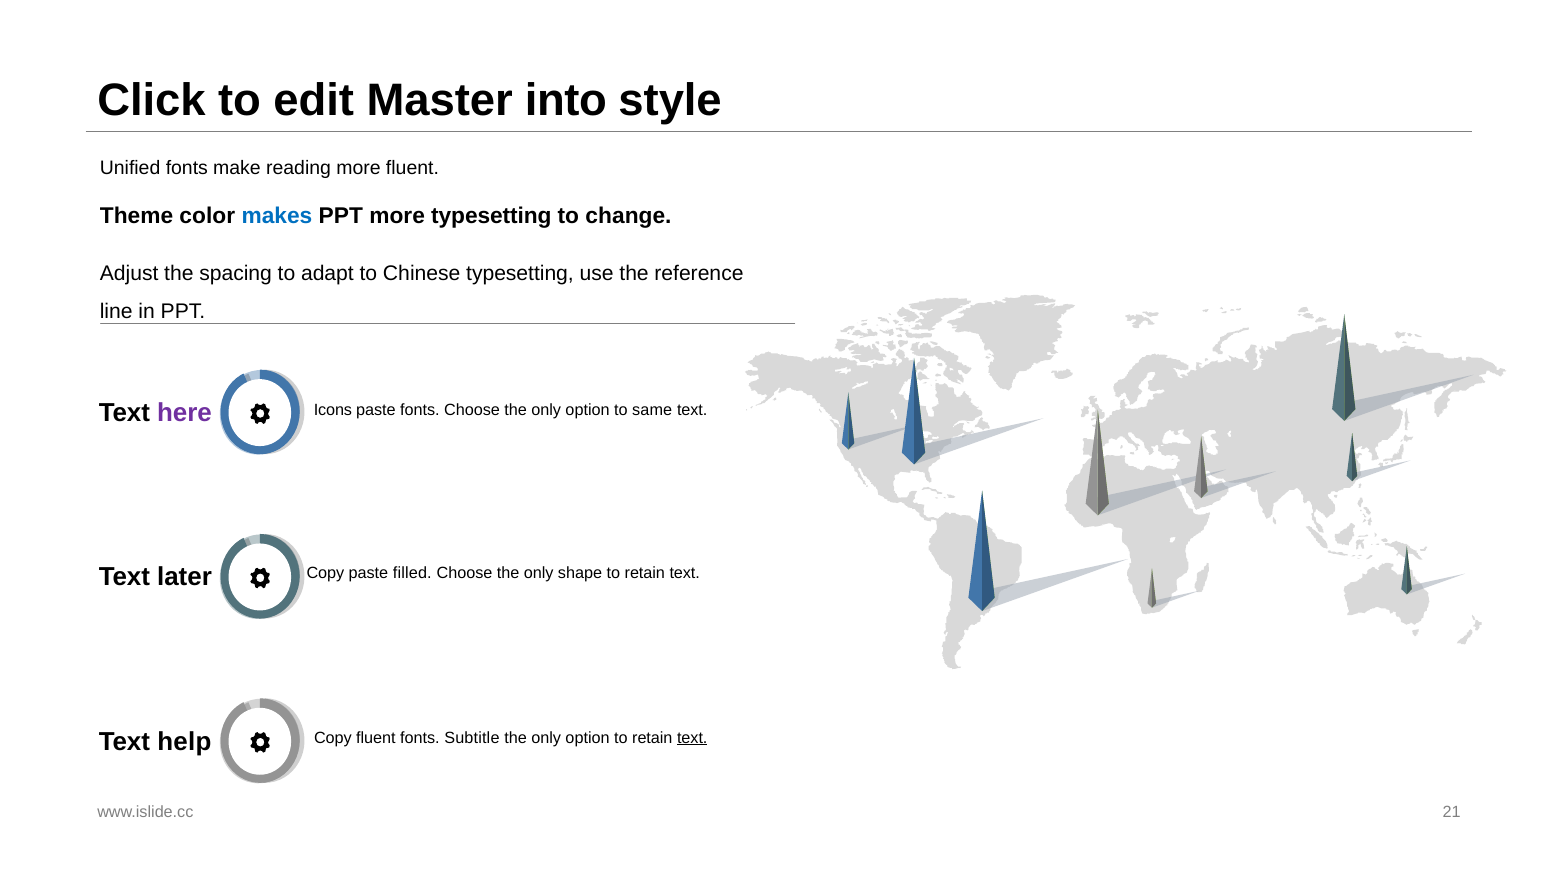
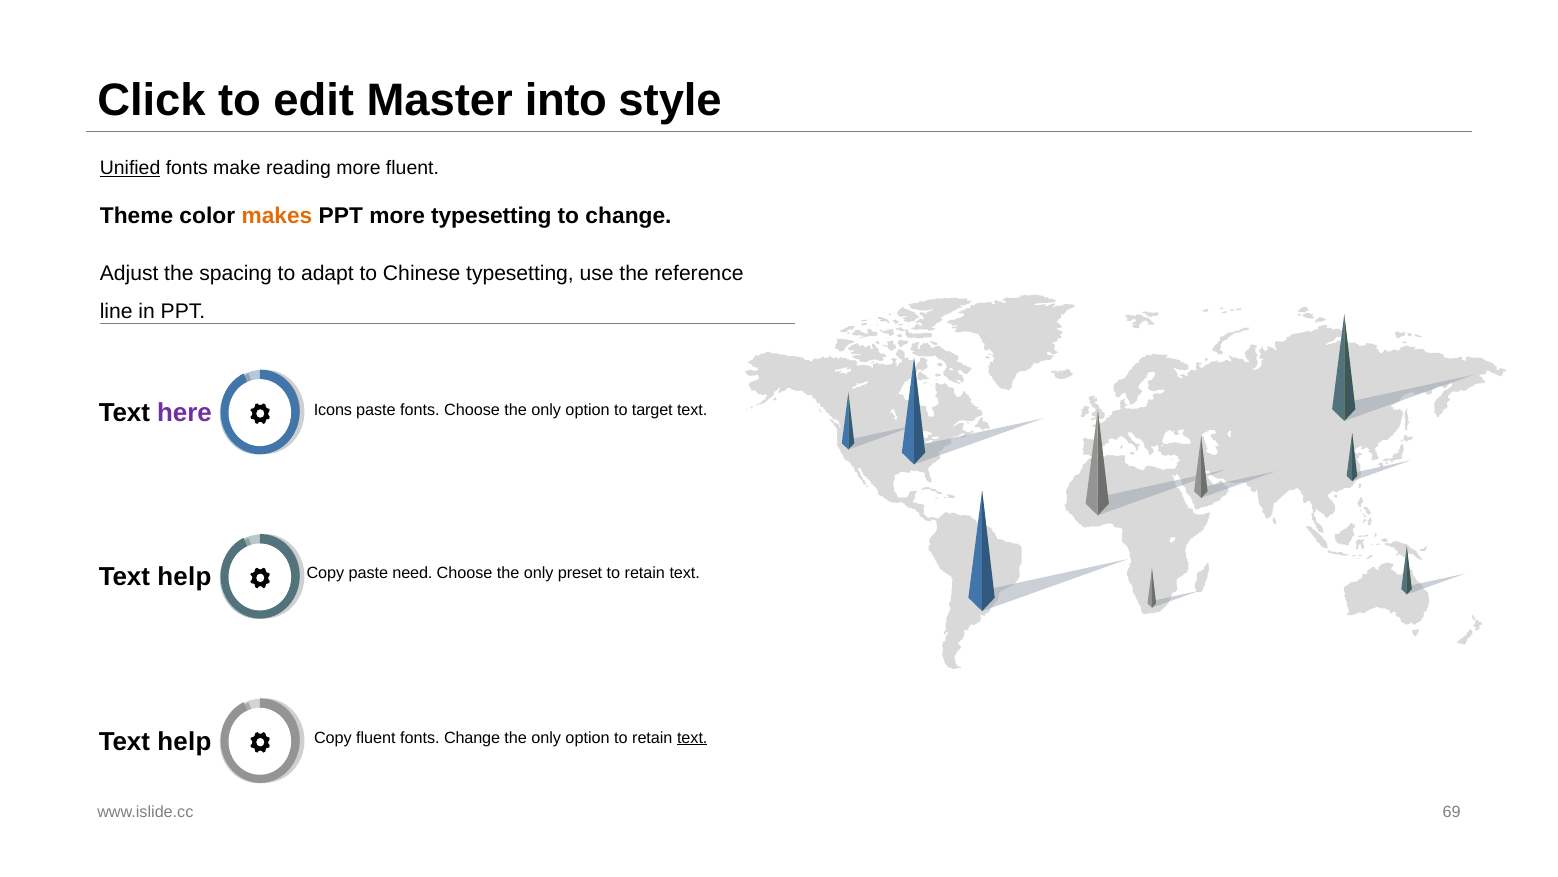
Unified underline: none -> present
makes colour: blue -> orange
same: same -> target
later at (185, 577): later -> help
filled: filled -> need
shape: shape -> preset
fonts Subtitle: Subtitle -> Change
21: 21 -> 69
